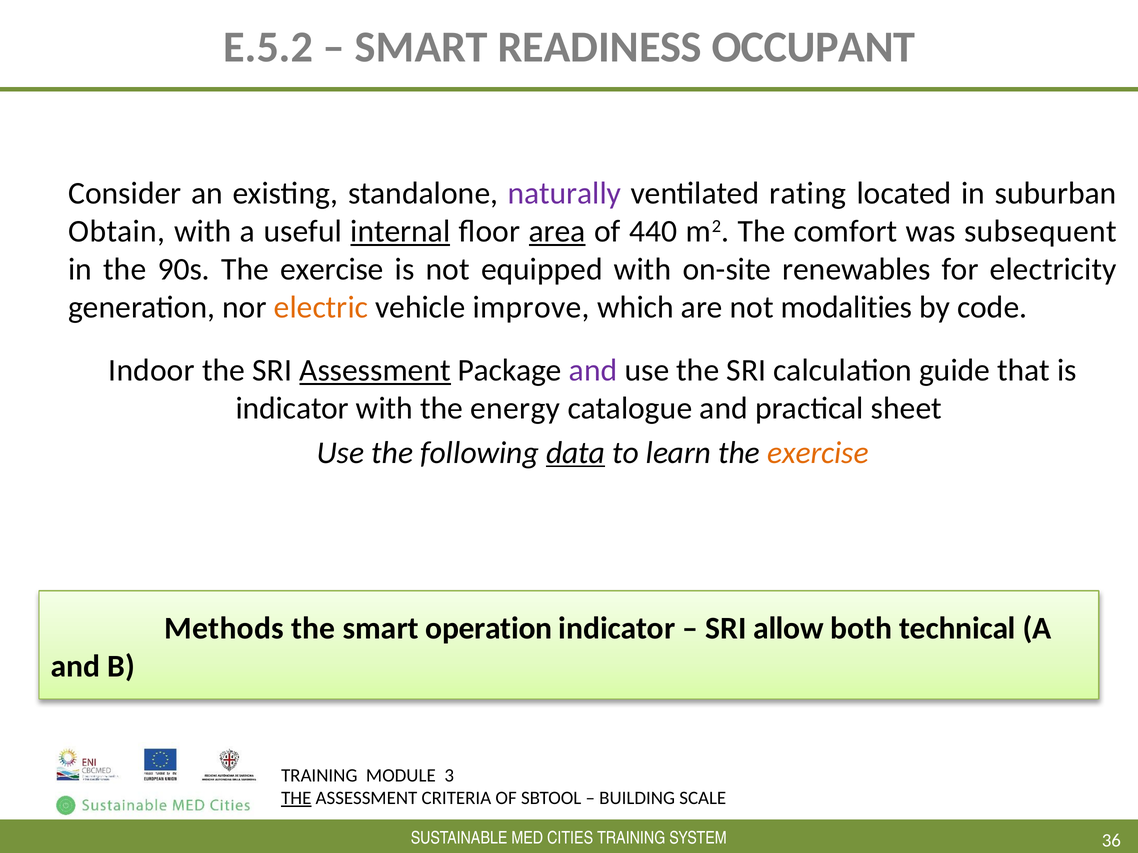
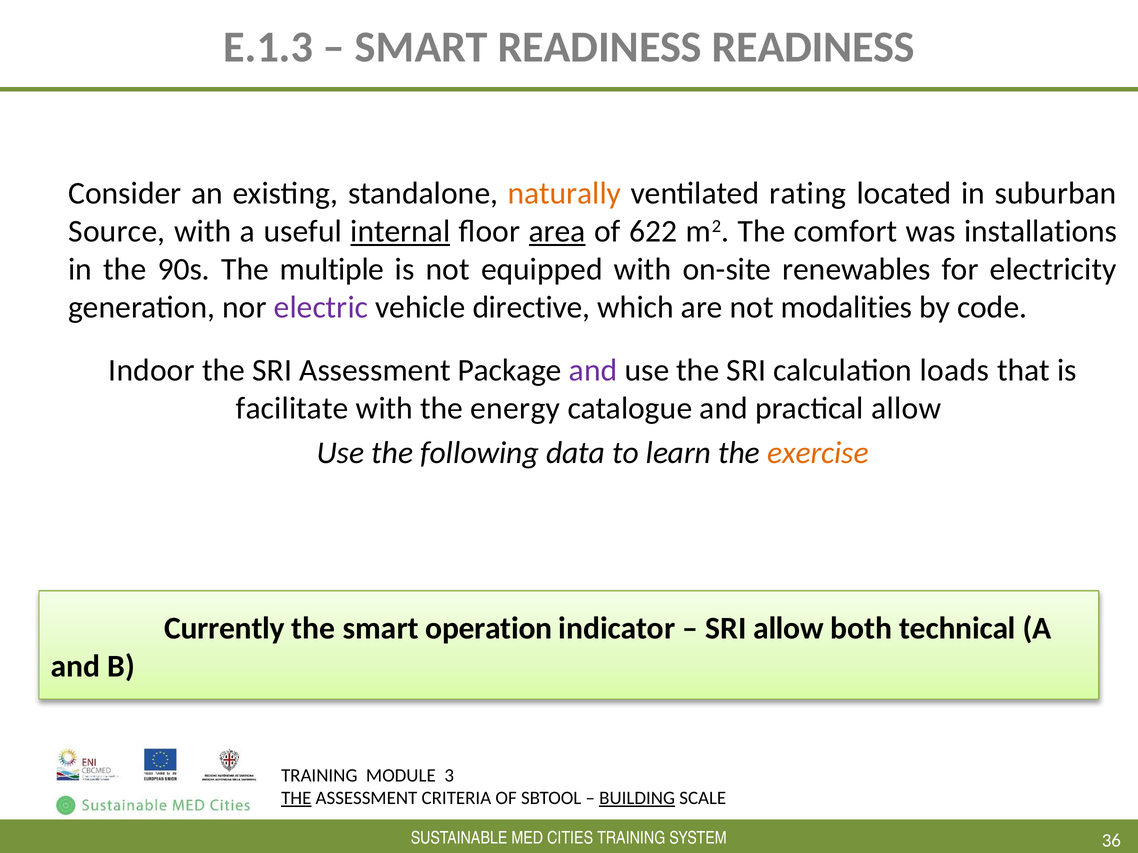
E.5.2: E.5.2 -> E.1.3
READINESS OCCUPANT: OCCUPANT -> READINESS
naturally colour: purple -> orange
Obtain: Obtain -> Source
440: 440 -> 622
subsequent: subsequent -> installations
90s The exercise: exercise -> multiple
electric colour: orange -> purple
improve: improve -> directive
Assessment at (375, 371) underline: present -> none
guide: guide -> loads
indicator at (292, 409): indicator -> facilitate
practical sheet: sheet -> allow
data underline: present -> none
Methods: Methods -> Currently
BUILDING underline: none -> present
